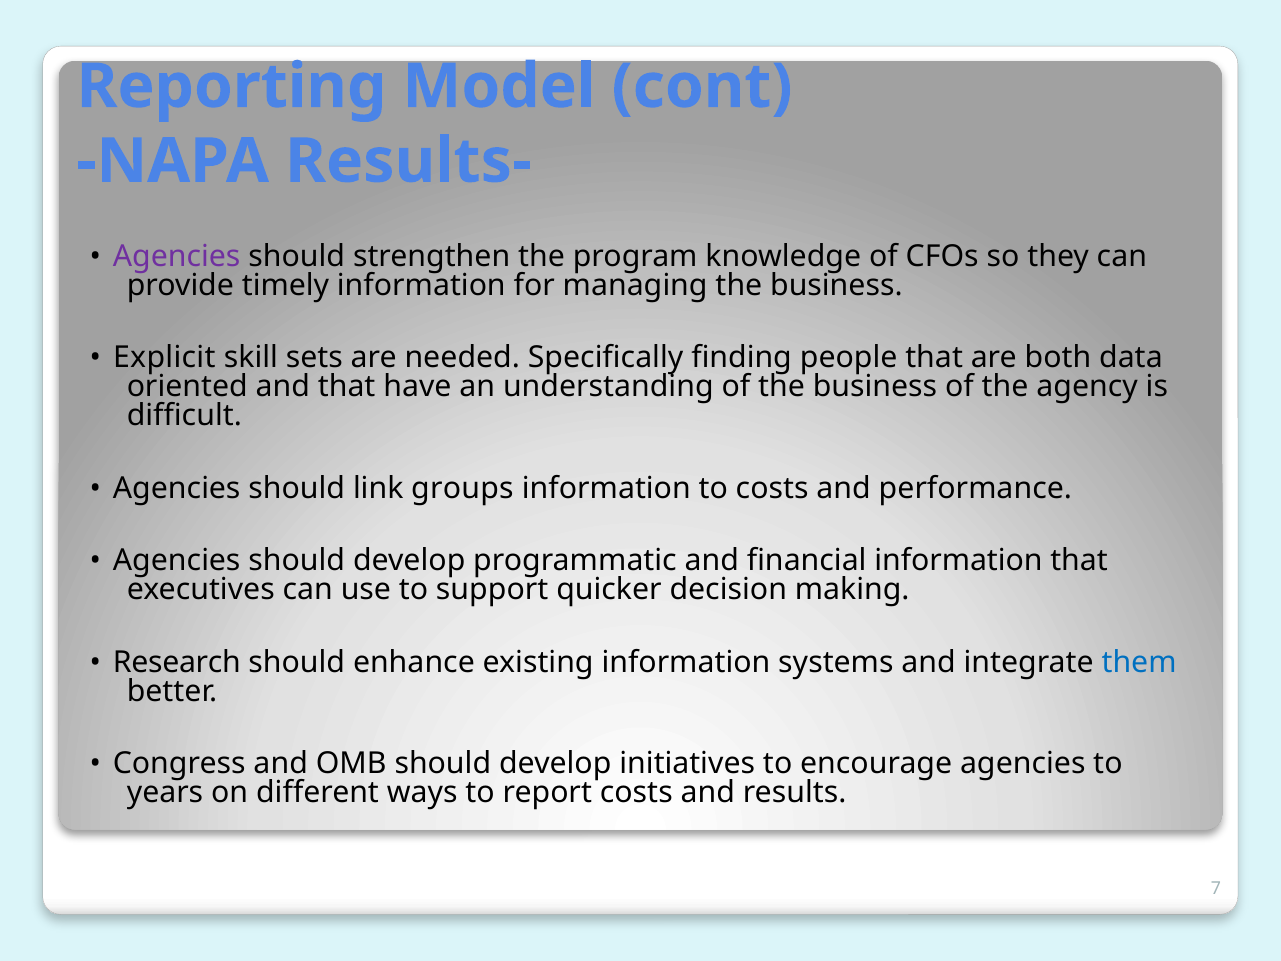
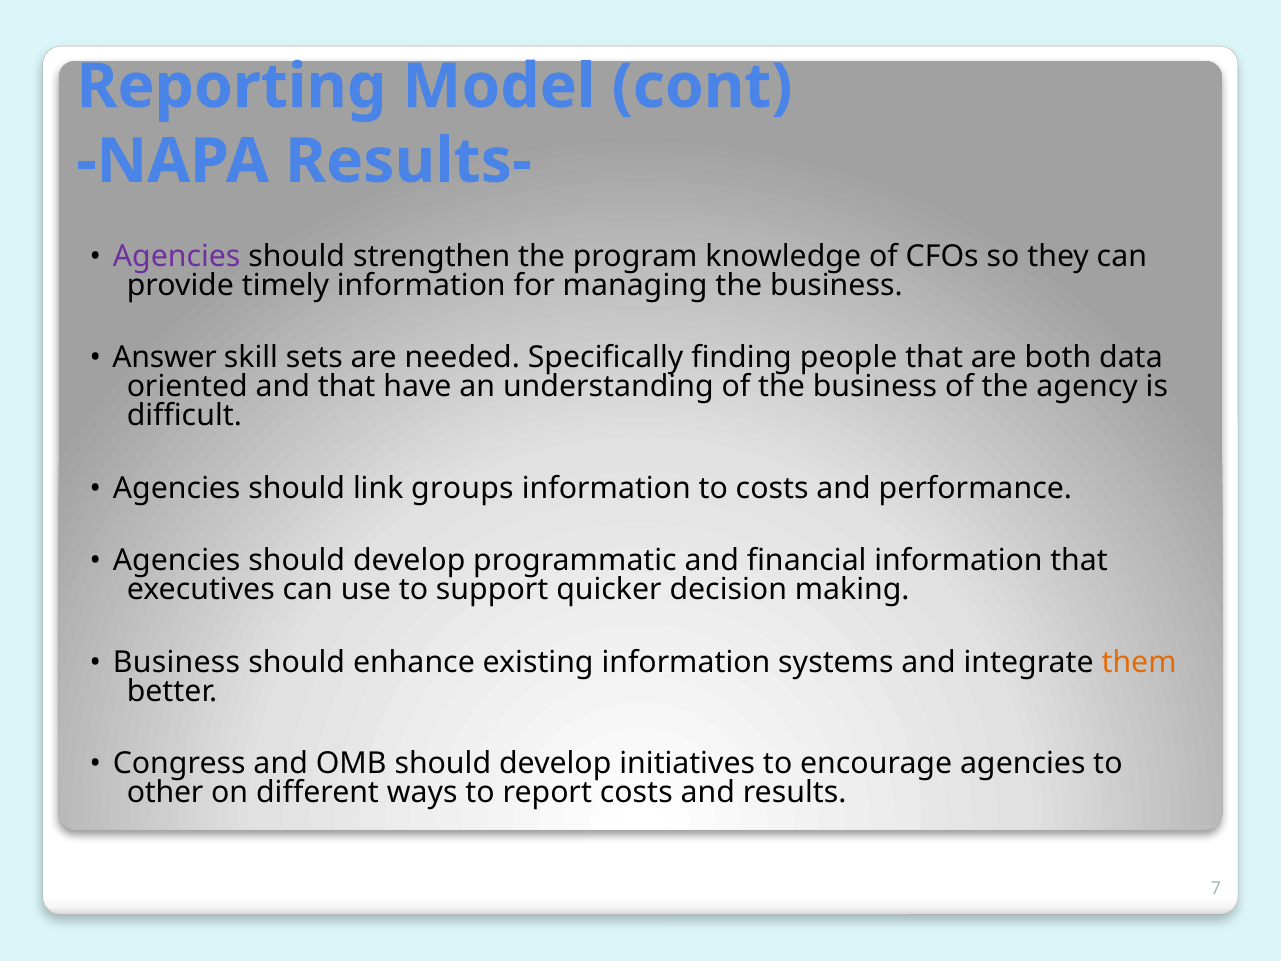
Explicit: Explicit -> Answer
Research at (177, 662): Research -> Business
them colour: blue -> orange
years: years -> other
